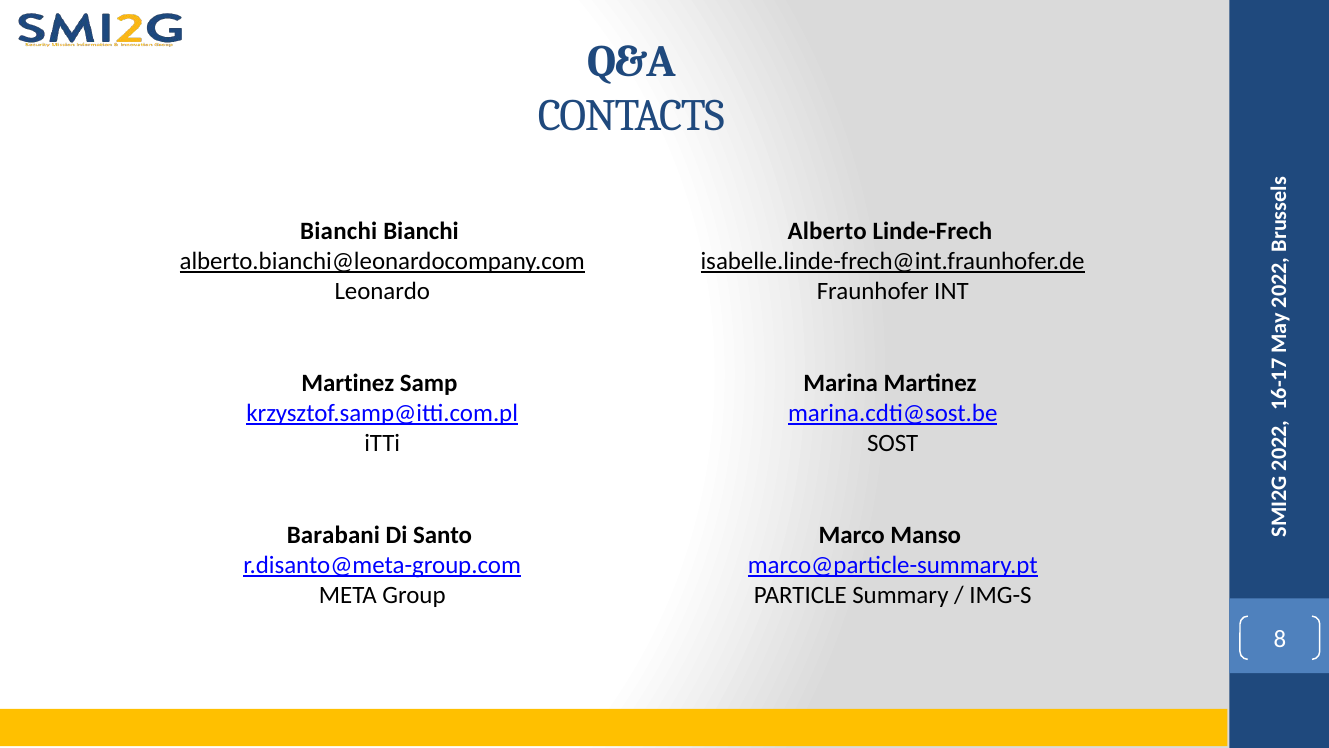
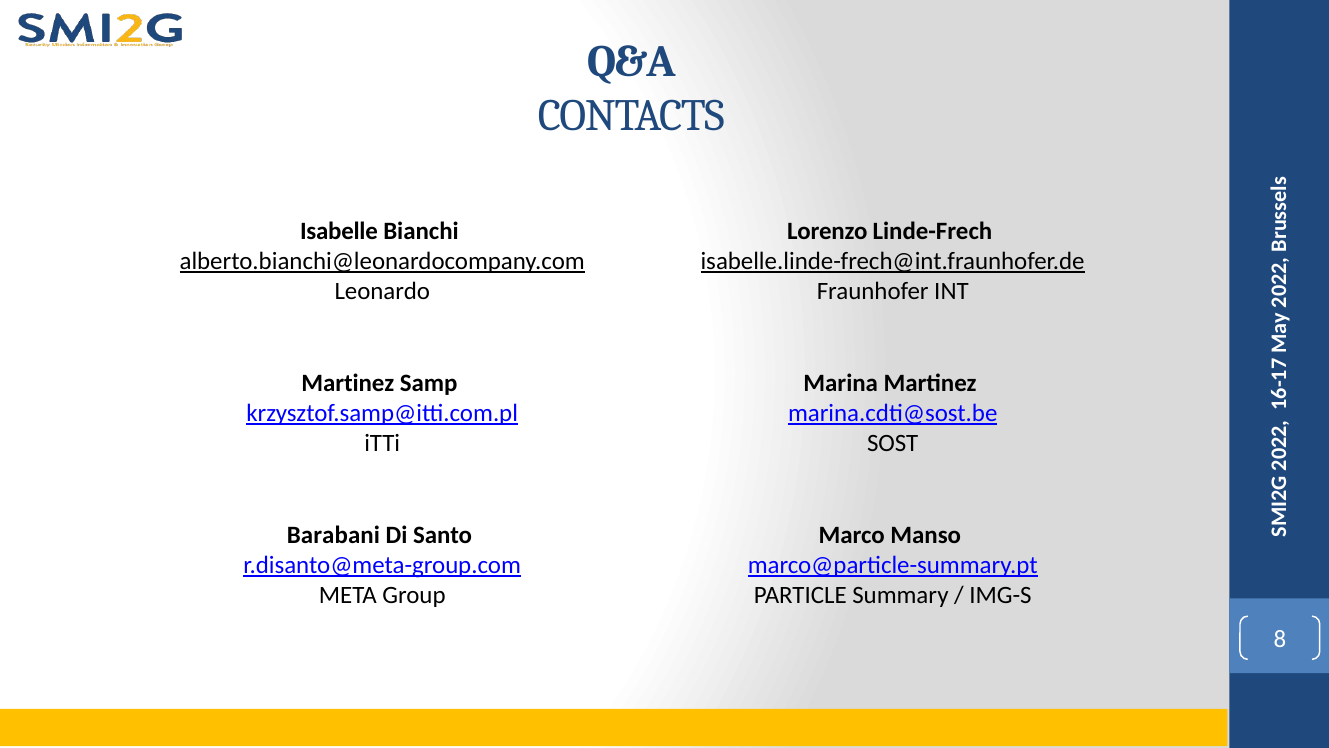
Bianchi at (339, 231): Bianchi -> Isabelle
Alberto: Alberto -> Lorenzo
